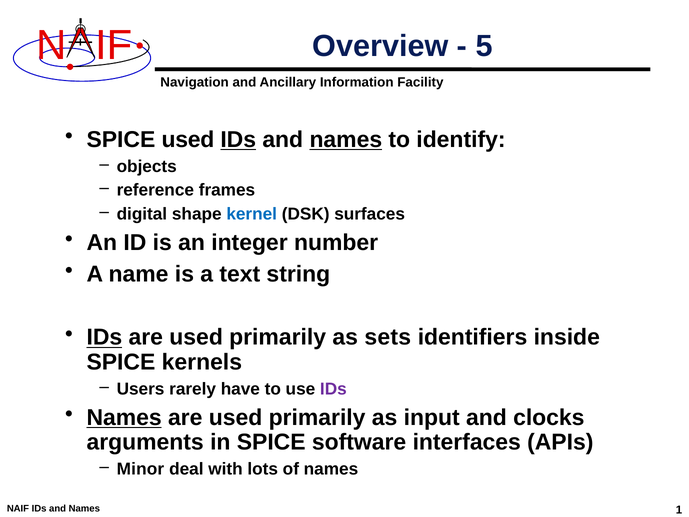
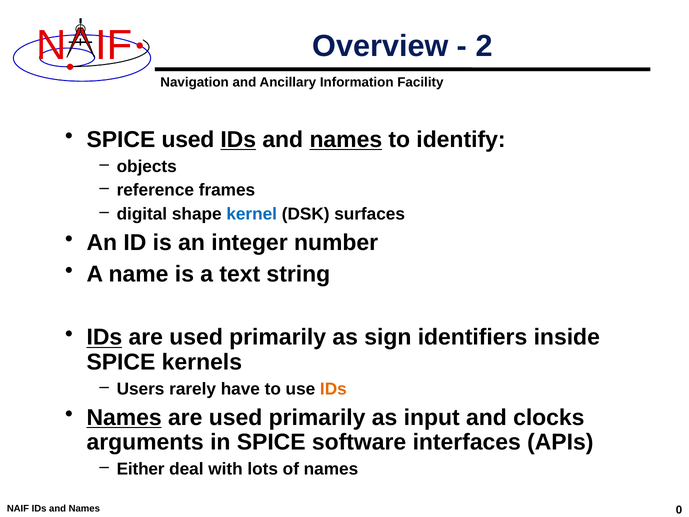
5: 5 -> 2
sets: sets -> sign
IDs at (333, 389) colour: purple -> orange
Minor: Minor -> Either
1: 1 -> 0
